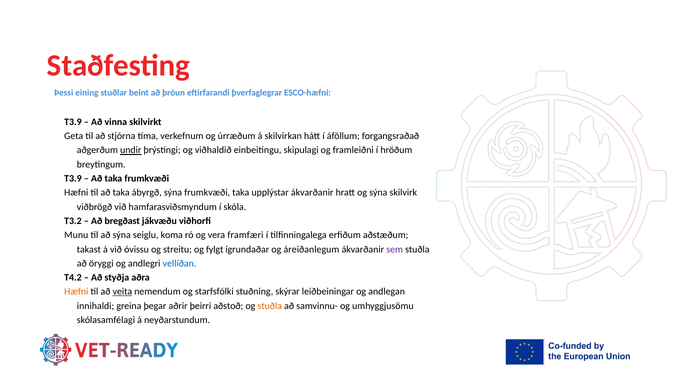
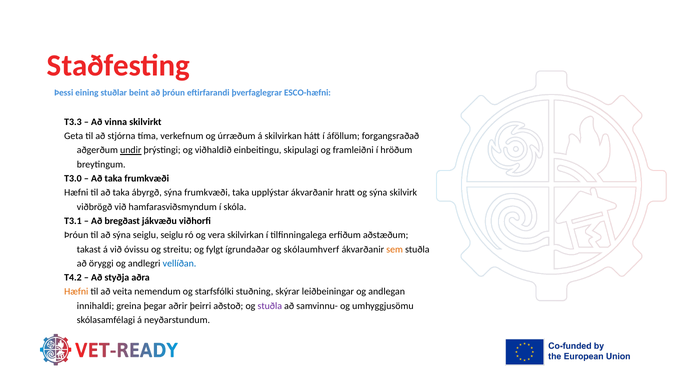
T3.9 at (73, 122): T3.9 -> T3.3
T3.9 at (73, 179): T3.9 -> T3.0
T3.2: T3.2 -> T3.1
Munu at (76, 236): Munu -> Þróun
seiglu koma: koma -> seiglu
vera framfæri: framfæri -> skilvirkan
áreiðanlegum: áreiðanlegum -> skólaumhverf
sem colour: purple -> orange
veita underline: present -> none
stuðla at (270, 306) colour: orange -> purple
